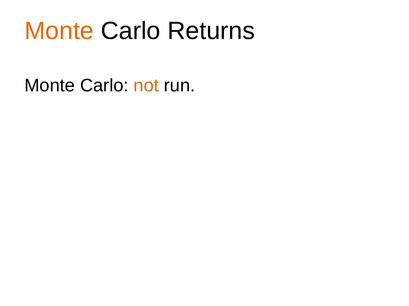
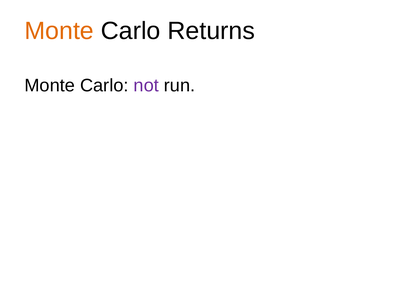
not colour: orange -> purple
